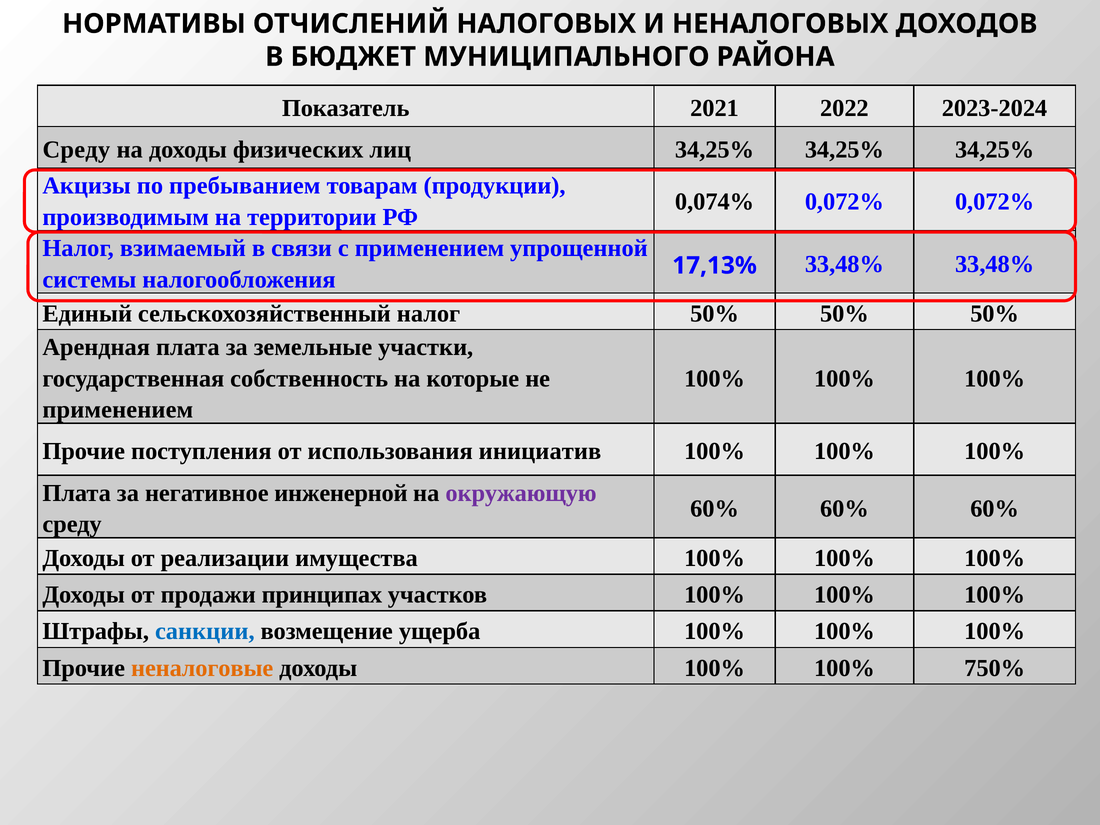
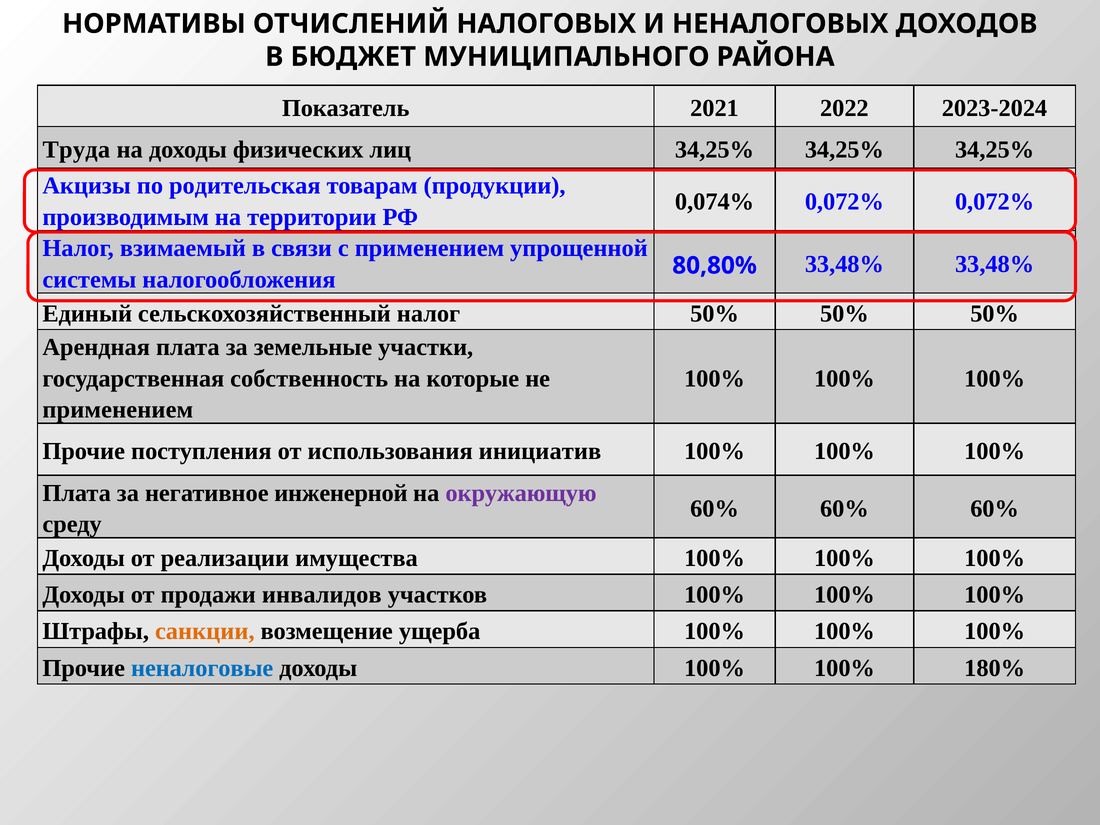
Среду at (76, 149): Среду -> Труда
пребыванием: пребыванием -> родительская
17,13%: 17,13% -> 80,80%
принципах: принципах -> инвалидов
санкции colour: blue -> orange
неналоговые colour: orange -> blue
750%: 750% -> 180%
